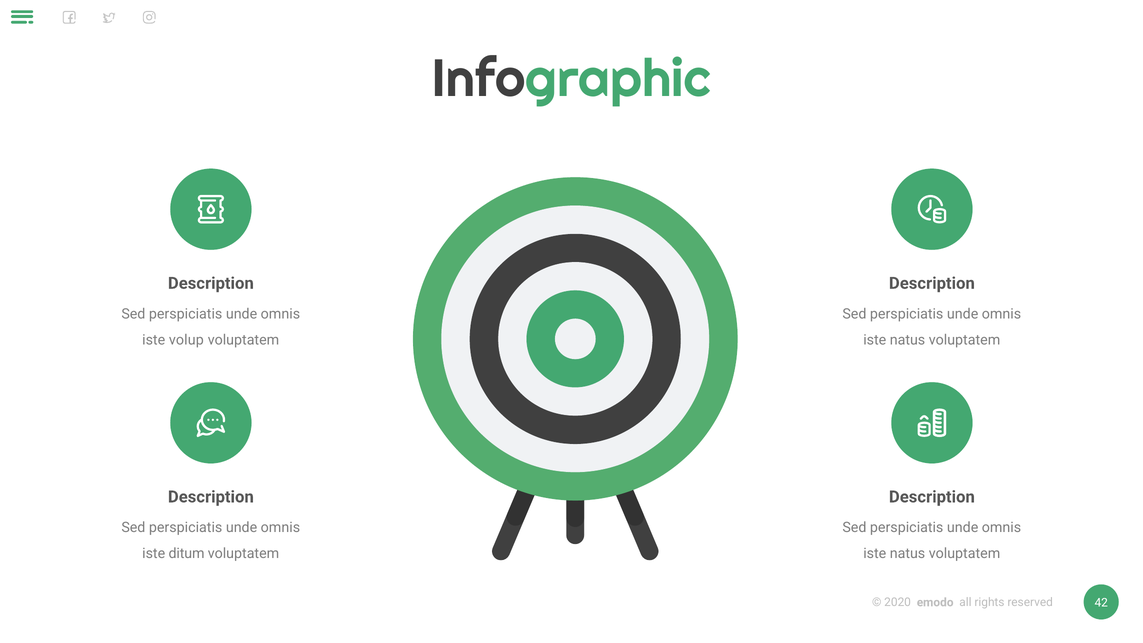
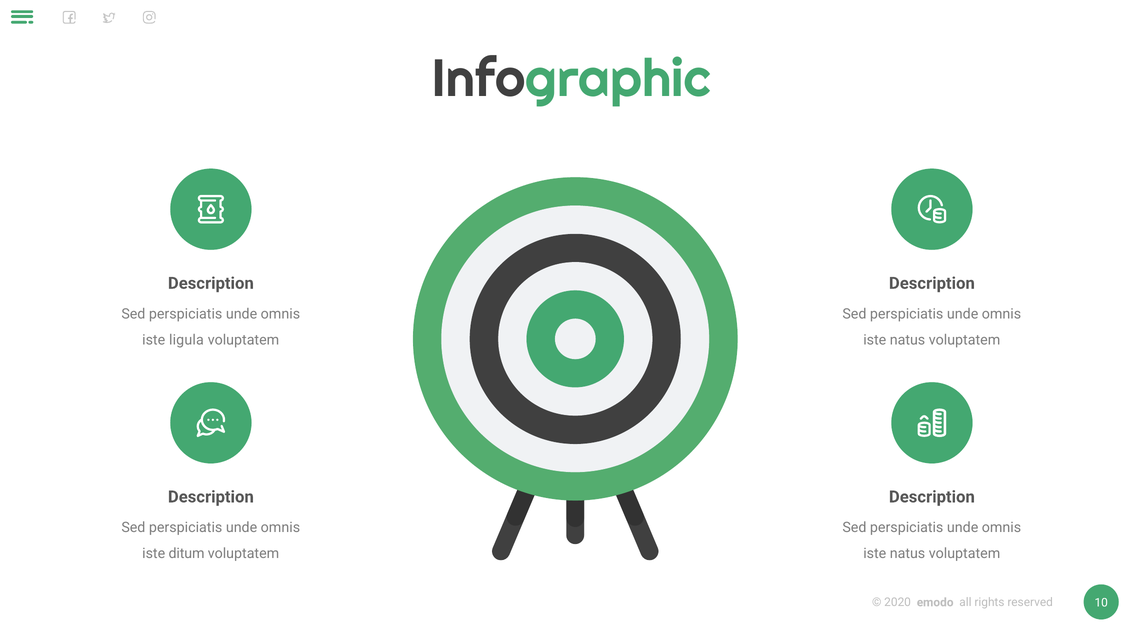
volup: volup -> ligula
42: 42 -> 10
